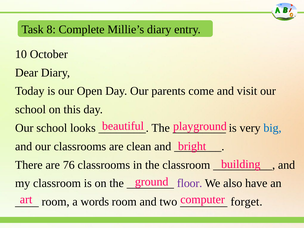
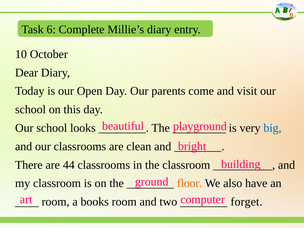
8: 8 -> 6
76: 76 -> 44
floor colour: purple -> orange
words: words -> books
